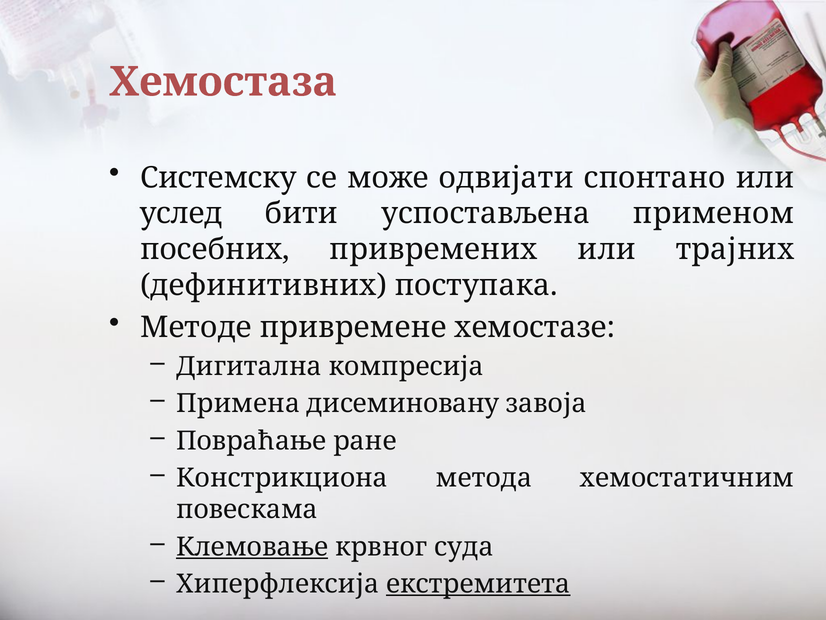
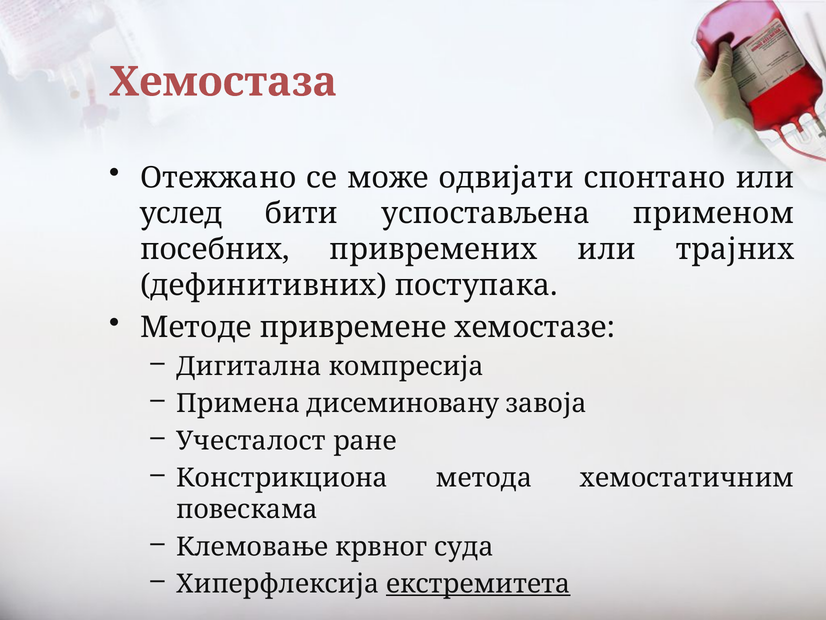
Системску: Системску -> Отежжано
Повраћање: Повраћање -> Учесталост
Клемовање underline: present -> none
